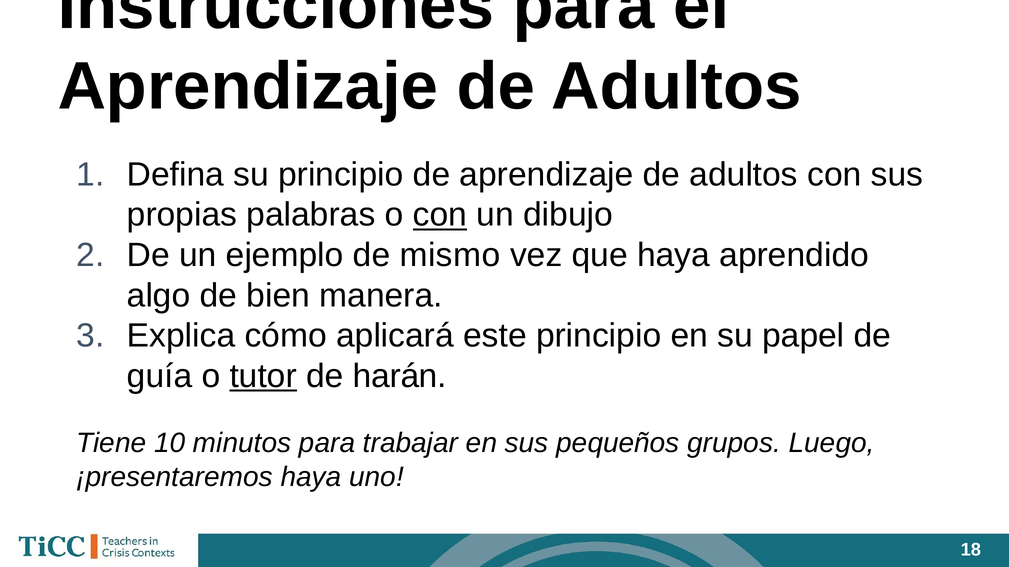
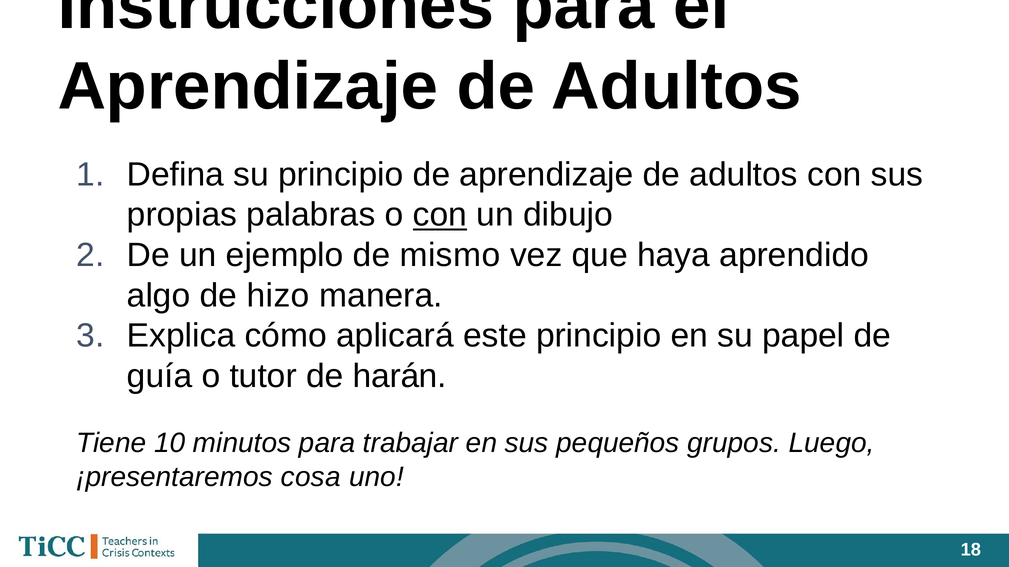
bien: bien -> hizo
tutor underline: present -> none
¡presentaremos haya: haya -> cosa
